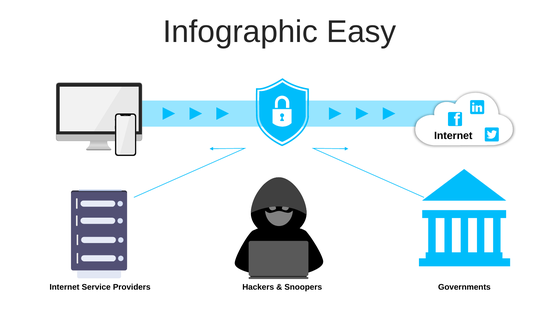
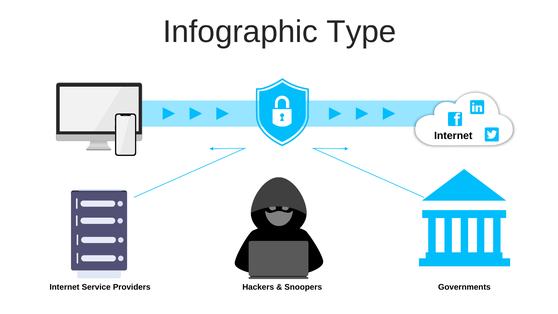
Easy: Easy -> Type
